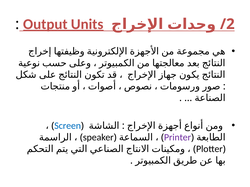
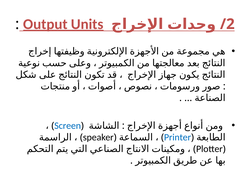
Printer colour: purple -> blue
